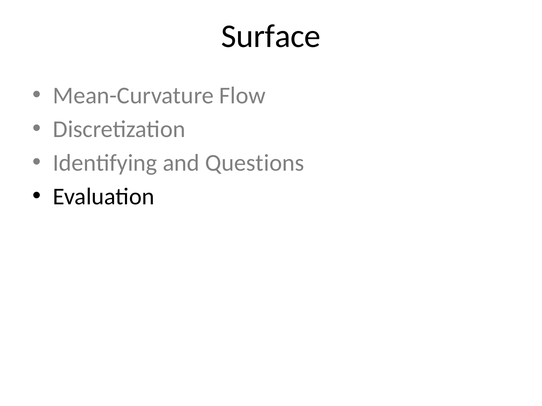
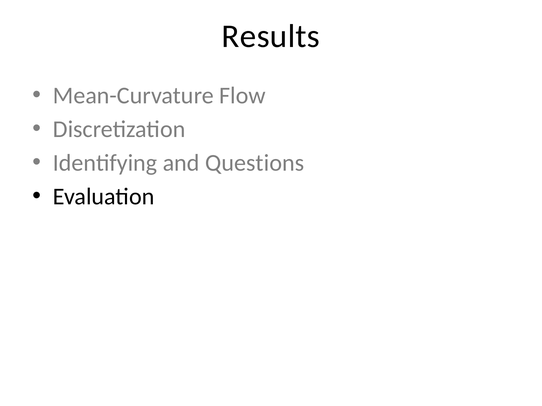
Surface: Surface -> Results
